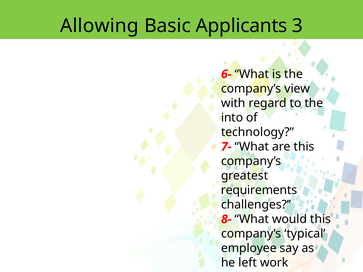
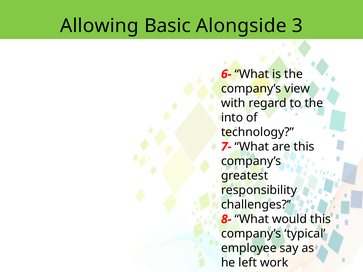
Applicants: Applicants -> Alongside
requirements: requirements -> responsibility
